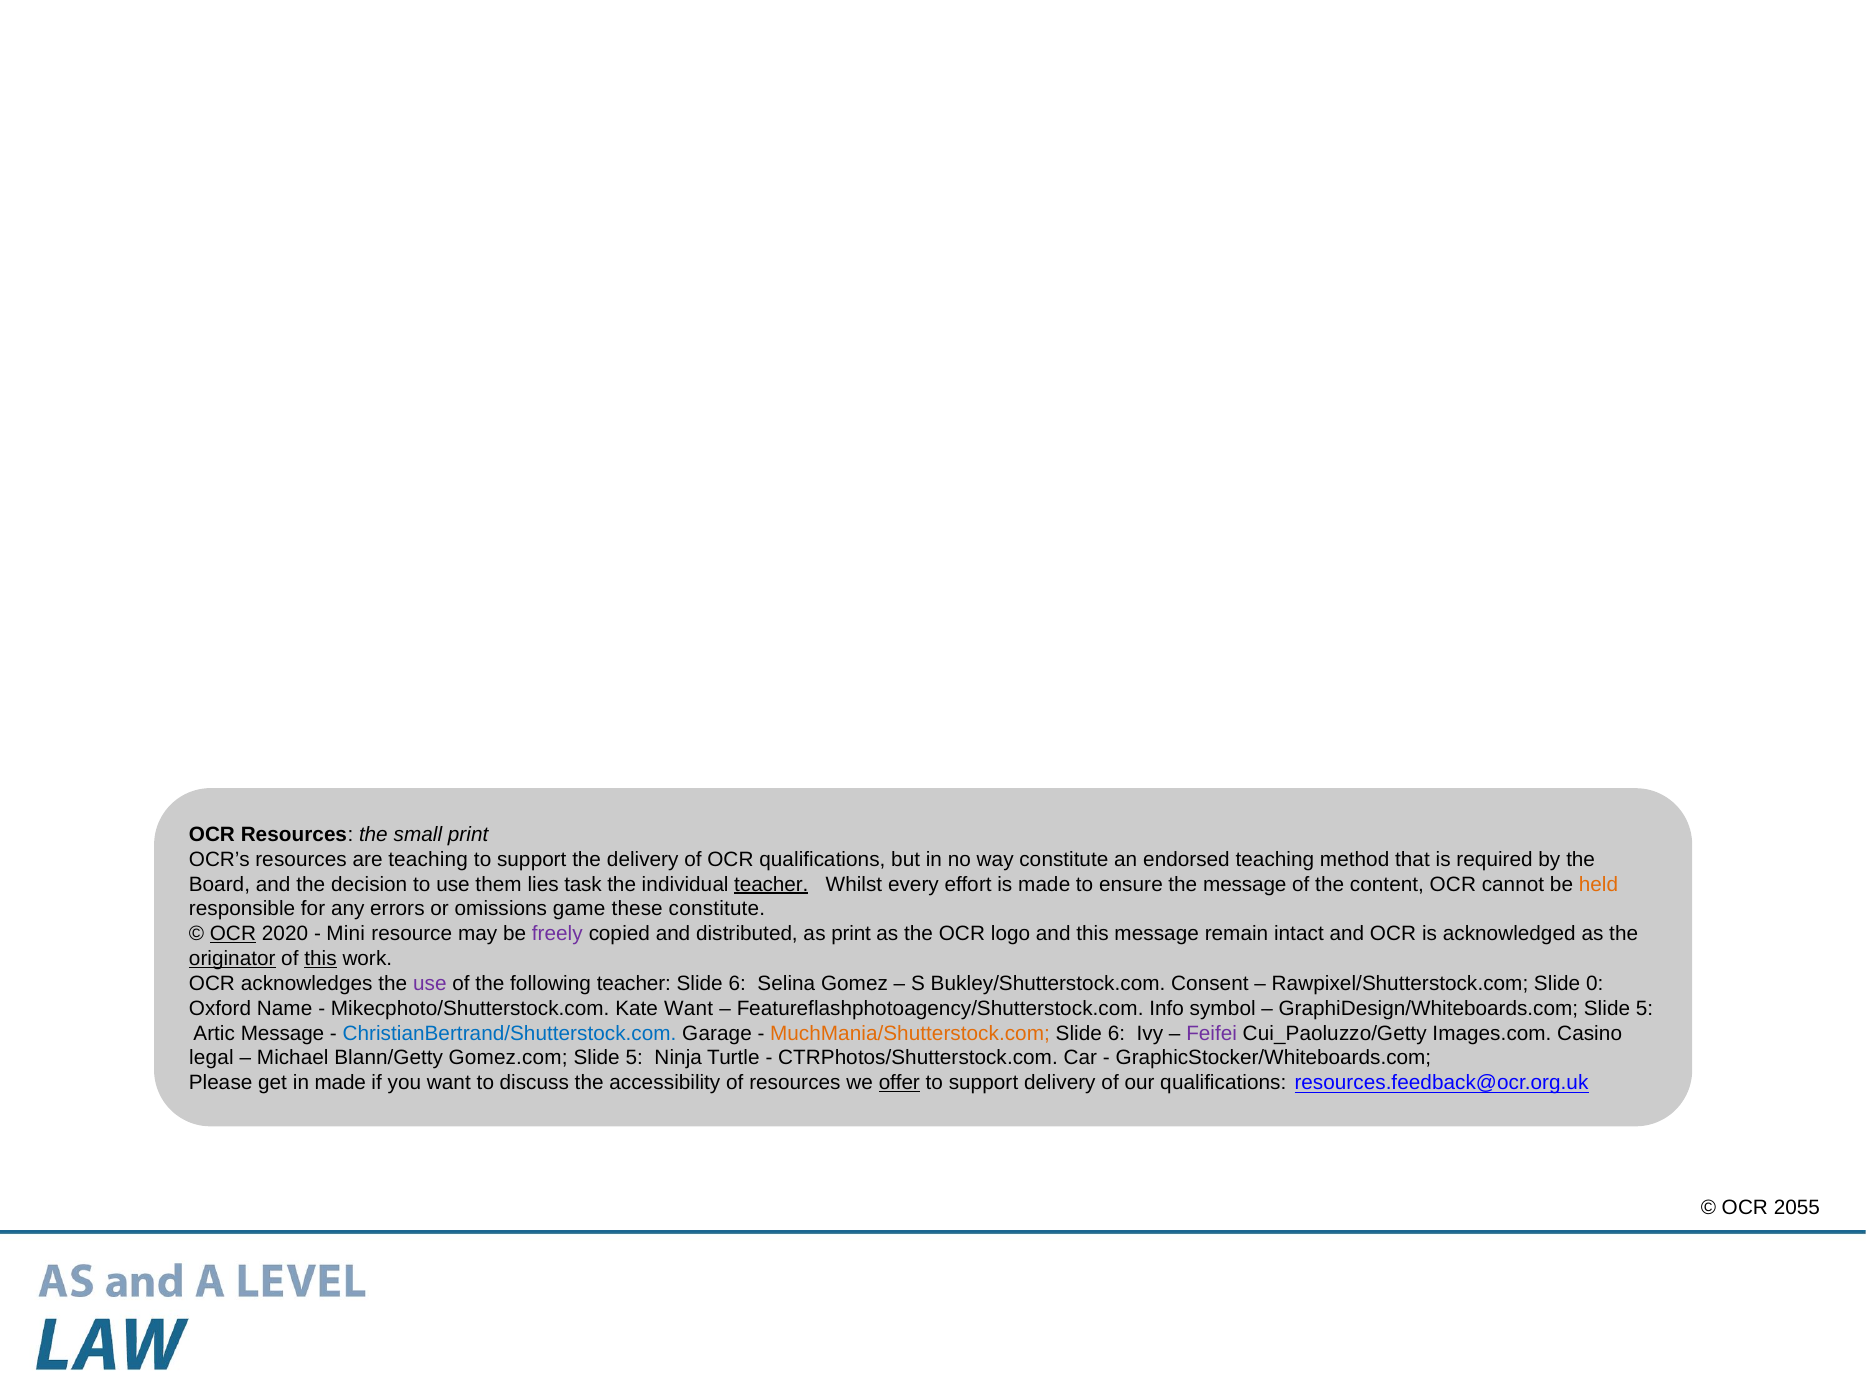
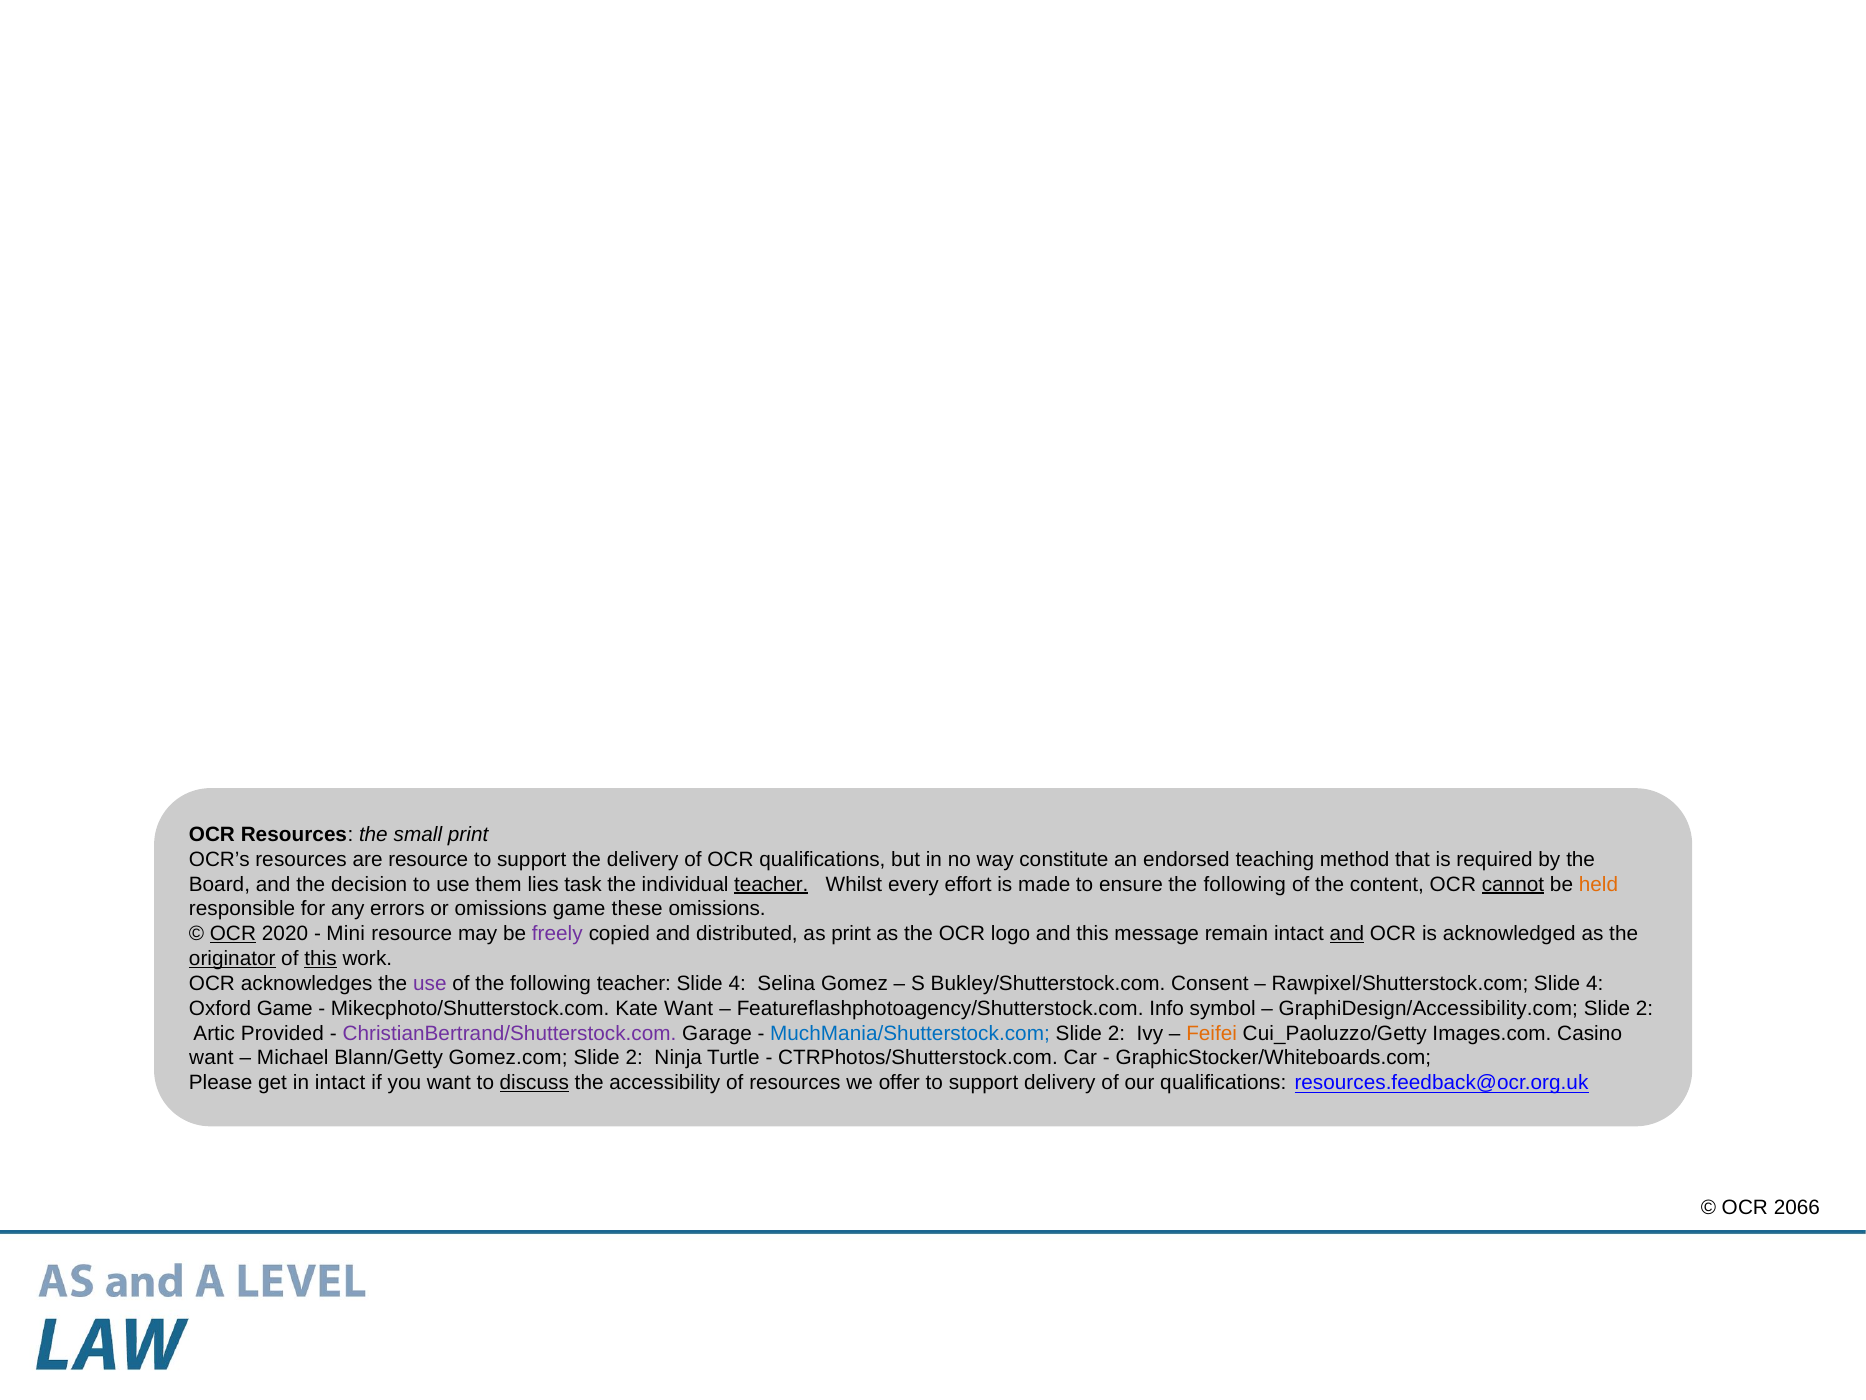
are teaching: teaching -> resource
ensure the message: message -> following
cannot underline: none -> present
these constitute: constitute -> omissions
and at (1347, 934) underline: none -> present
6 at (737, 983): 6 -> 4
Rawpixel/Shutterstock.com Slide 0: 0 -> 4
Oxford Name: Name -> Game
GraphiDesign/Whiteboards.com: GraphiDesign/Whiteboards.com -> GraphiDesign/Accessibility.com
5 at (1645, 1008): 5 -> 2
Artic Message: Message -> Provided
ChristianBertrand/Shutterstock.com colour: blue -> purple
MuchMania/Shutterstock.com colour: orange -> blue
6 at (1116, 1033): 6 -> 2
Feifei colour: purple -> orange
legal at (211, 1058): legal -> want
5 at (634, 1058): 5 -> 2
in made: made -> intact
discuss underline: none -> present
offer underline: present -> none
2055: 2055 -> 2066
